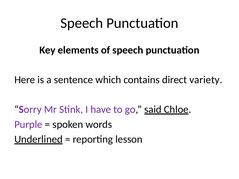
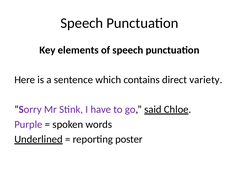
lesson: lesson -> poster
